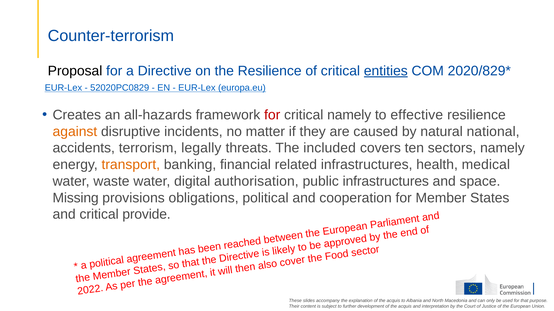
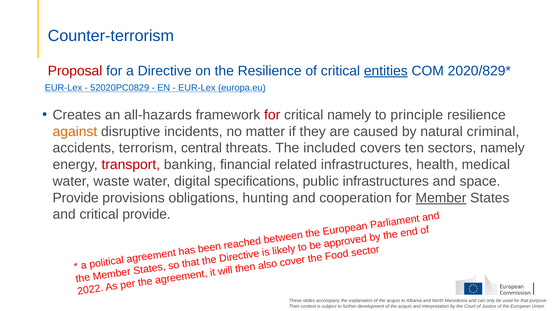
Proposal colour: black -> red
effective: effective -> principle
national: national -> criminal
legally: legally -> central
transport colour: orange -> red
authorisation: authorisation -> specifications
Missing at (76, 198): Missing -> Provide
obligations political: political -> hunting
Member underline: none -> present
